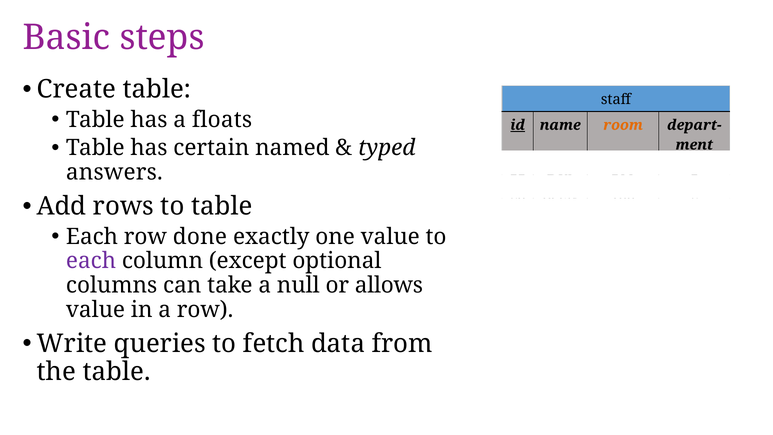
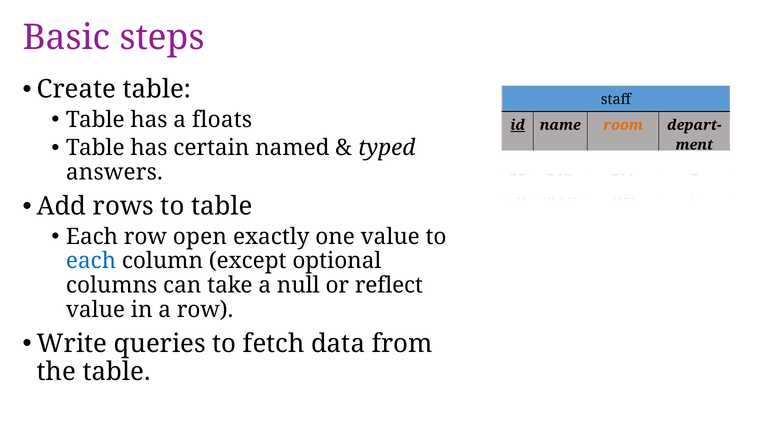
done: done -> open
each at (91, 261) colour: purple -> blue
allows: allows -> reflect
